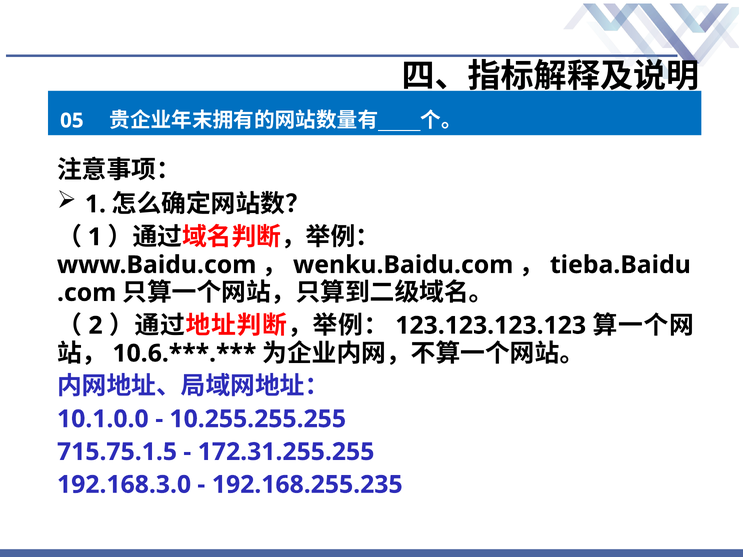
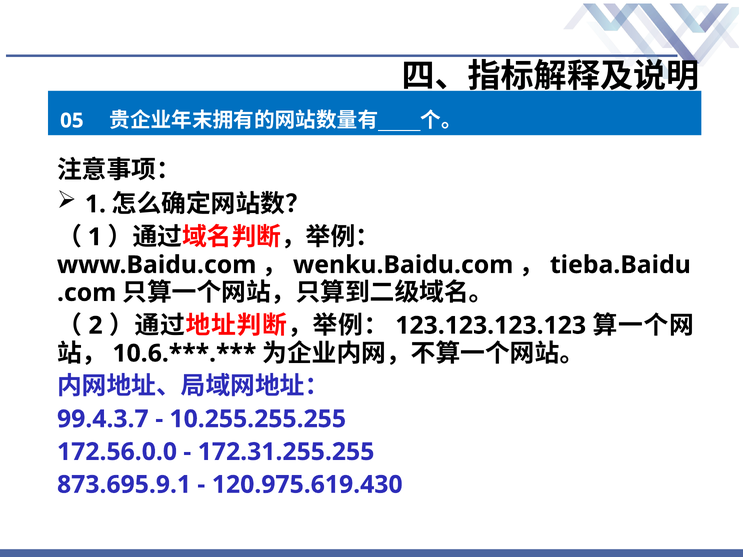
10.1.0.0: 10.1.0.0 -> 99.4.3.7
715.75.1.5: 715.75.1.5 -> 172.56.0.0
192.168.3.0: 192.168.3.0 -> 873.695.9.1
192.168.255.235: 192.168.255.235 -> 120.975.619.430
